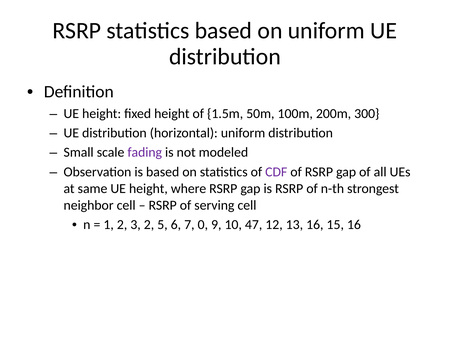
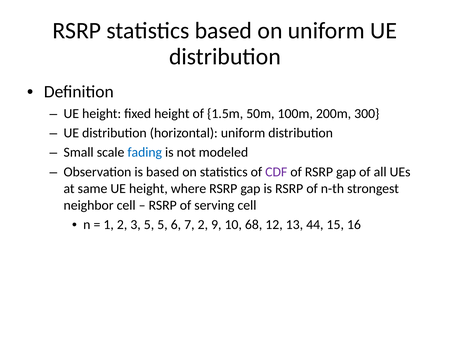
fading colour: purple -> blue
3 2: 2 -> 5
7 0: 0 -> 2
47: 47 -> 68
13 16: 16 -> 44
